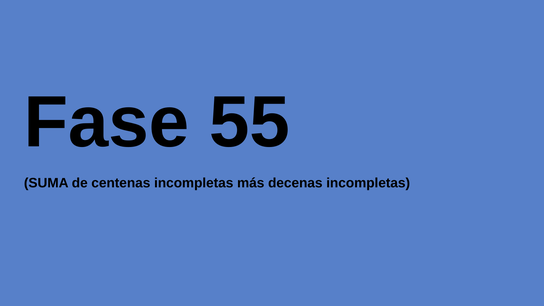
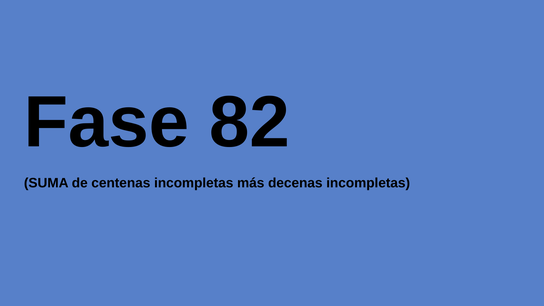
55: 55 -> 82
